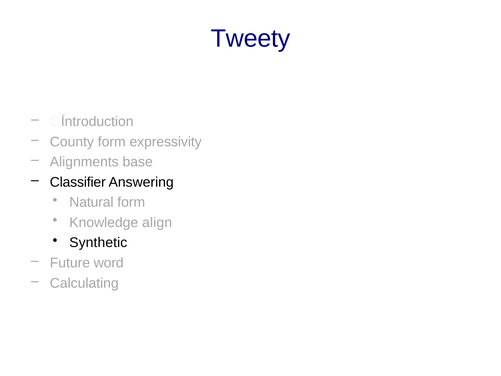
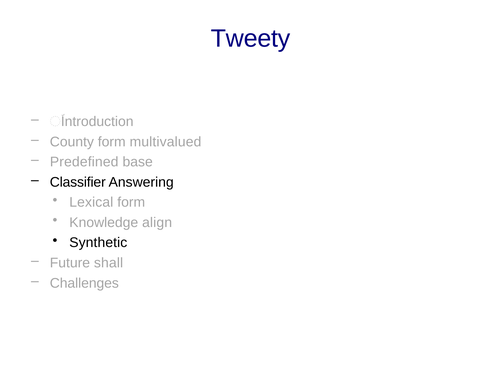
expressivity: expressivity -> multivalued
Alignments: Alignments -> Predefined
Natural: Natural -> Lexical
word: word -> shall
Calculating: Calculating -> Challenges
